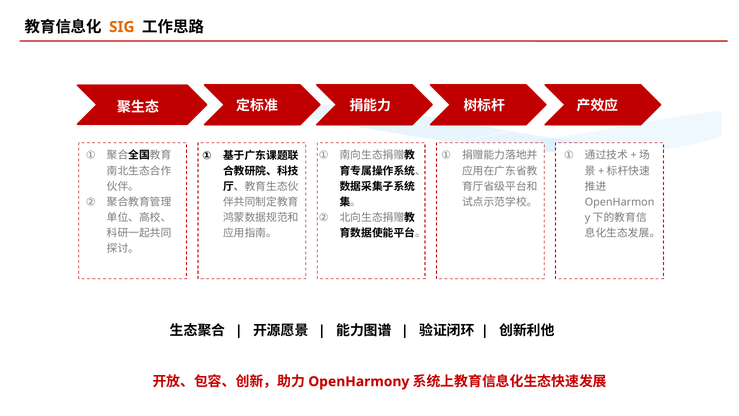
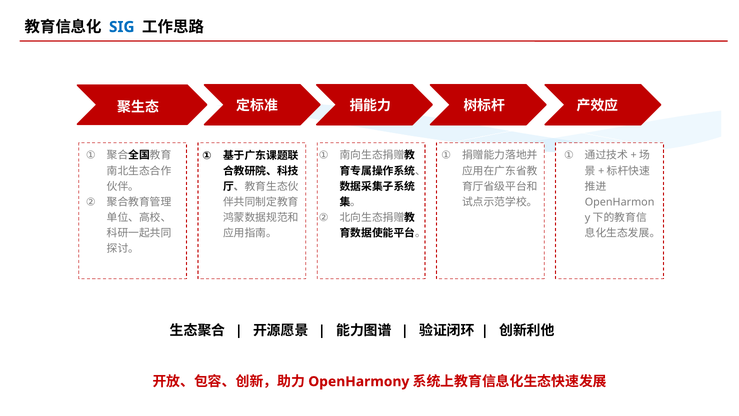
SIG colour: orange -> blue
